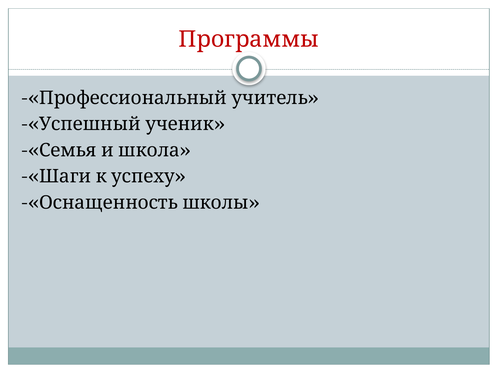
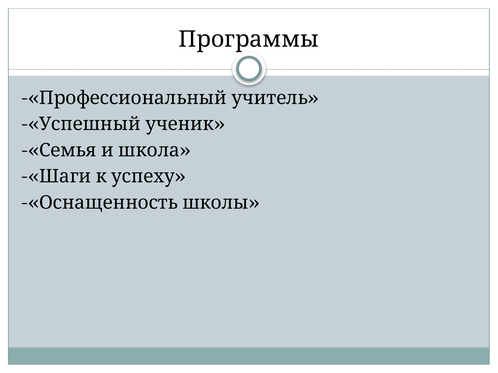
Программы colour: red -> black
